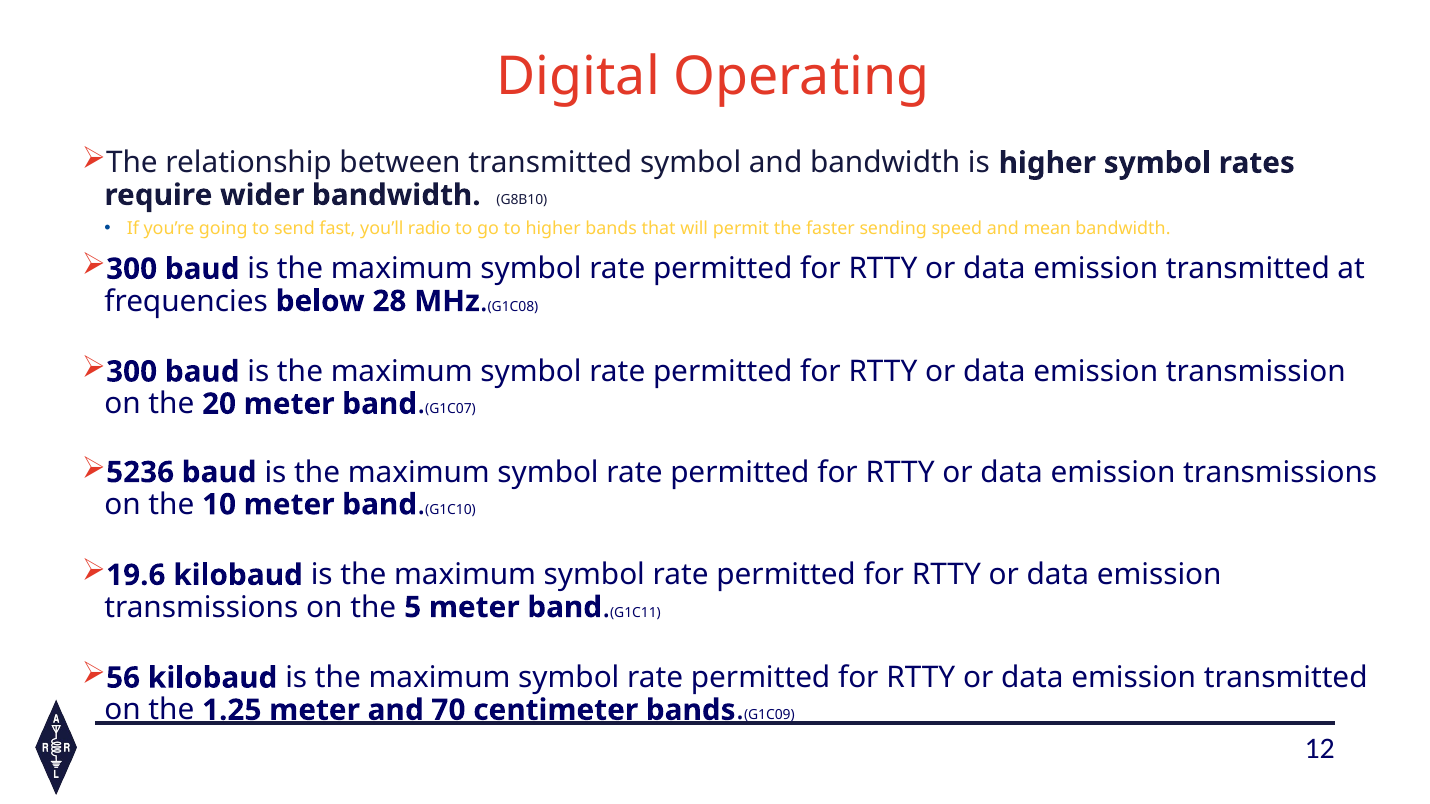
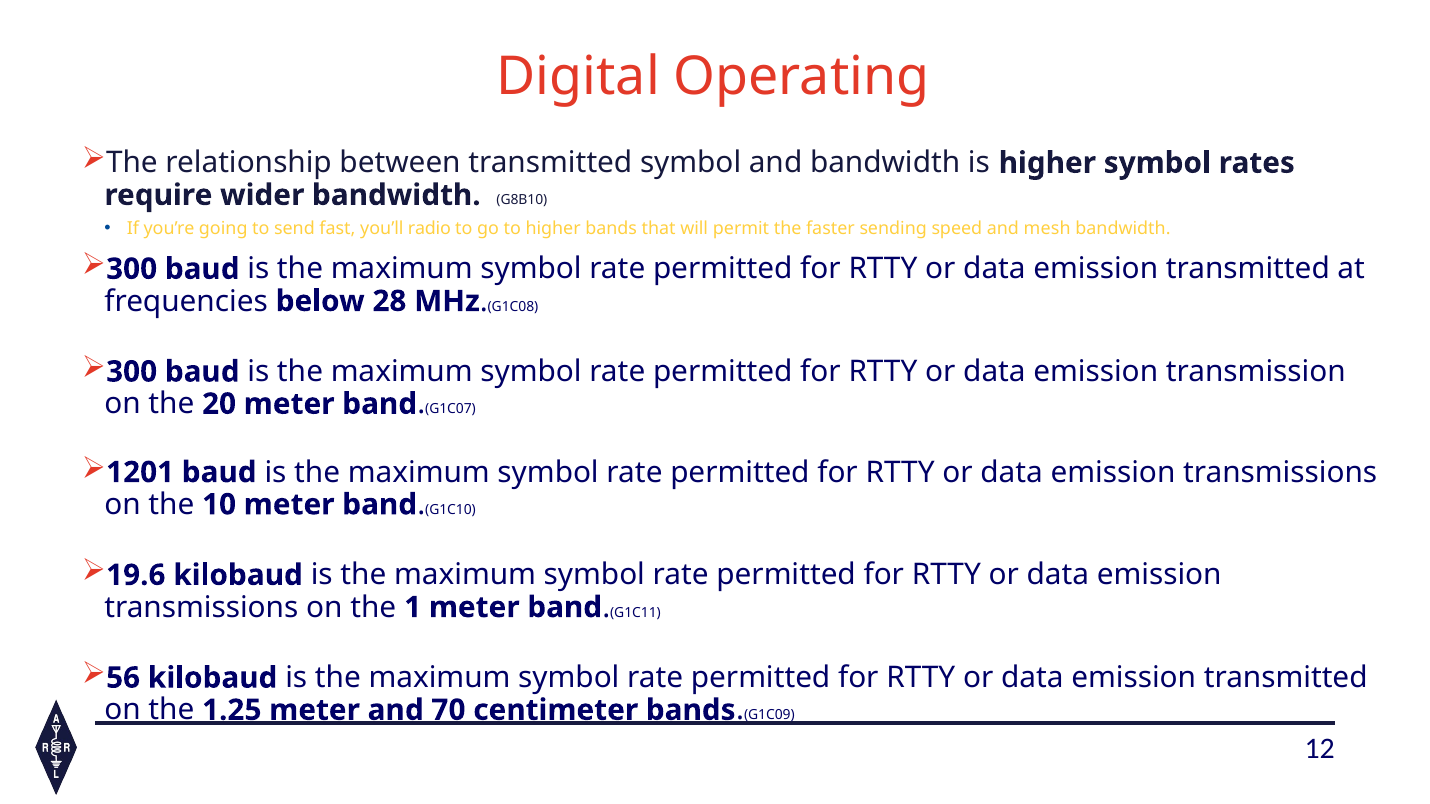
mean: mean -> mesh
5236: 5236 -> 1201
5: 5 -> 1
